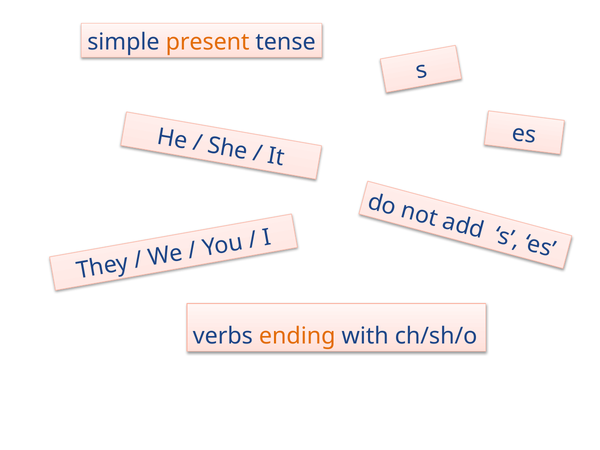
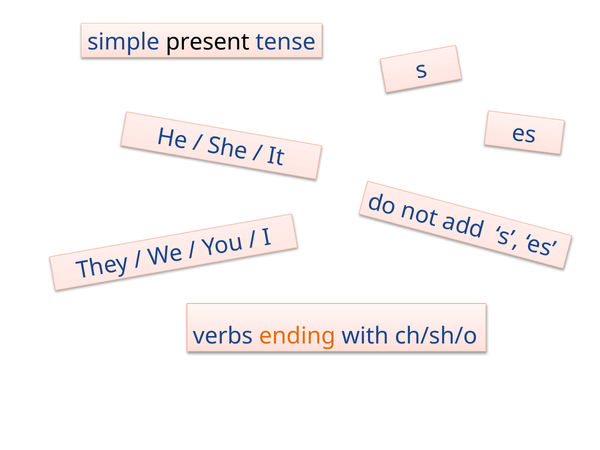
present colour: orange -> black
